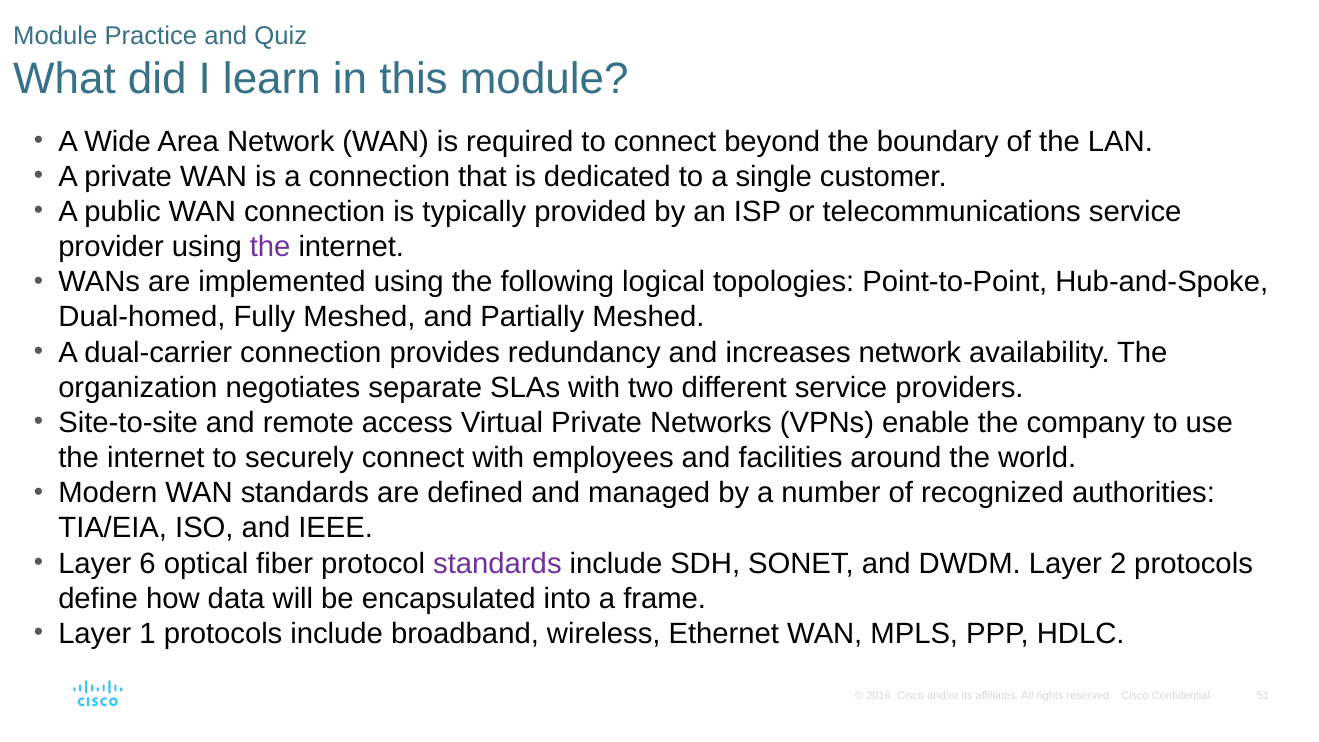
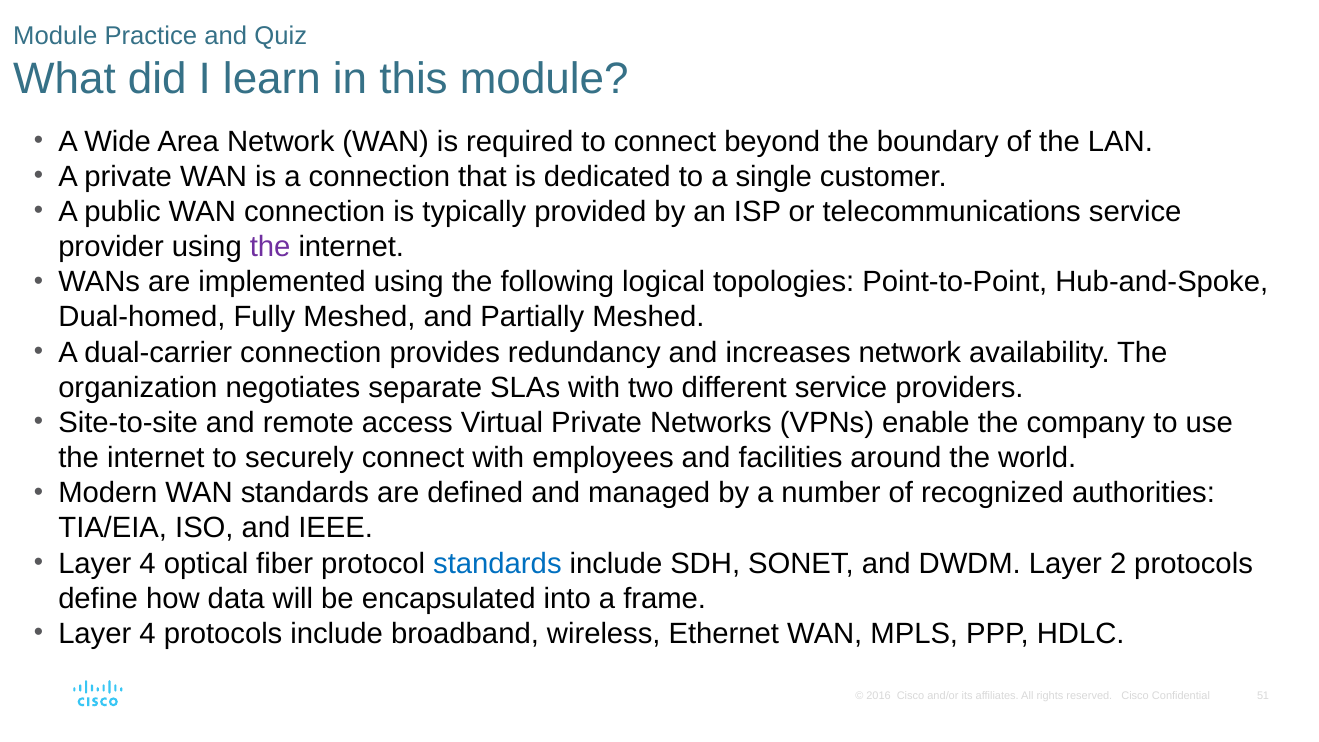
6 at (148, 563): 6 -> 4
standards at (497, 563) colour: purple -> blue
1 at (148, 634): 1 -> 4
